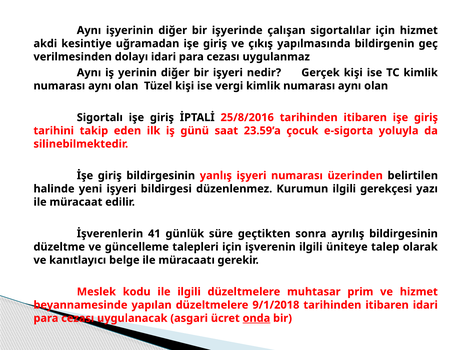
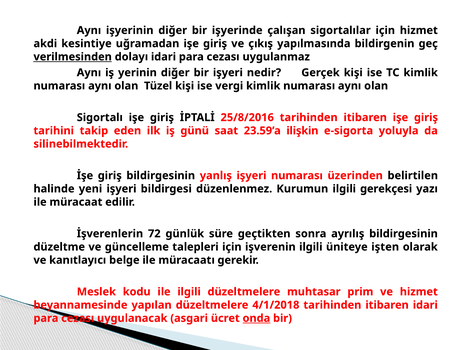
verilmesinden underline: none -> present
çocuk: çocuk -> ilişkin
41: 41 -> 72
talep: talep -> işten
9/1/2018: 9/1/2018 -> 4/1/2018
